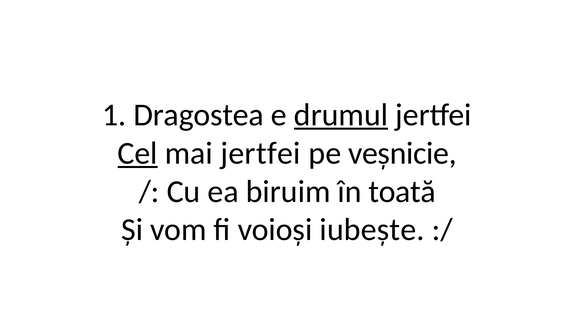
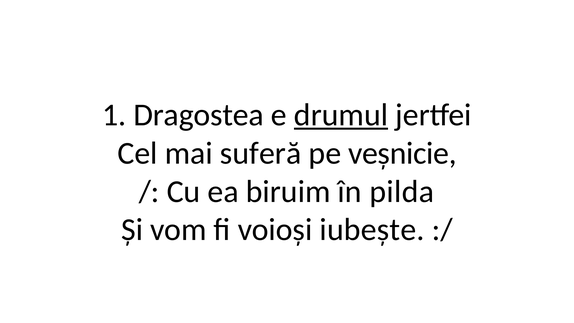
Cel underline: present -> none
mai jertfei: jertfei -> suferă
toată: toată -> pilda
